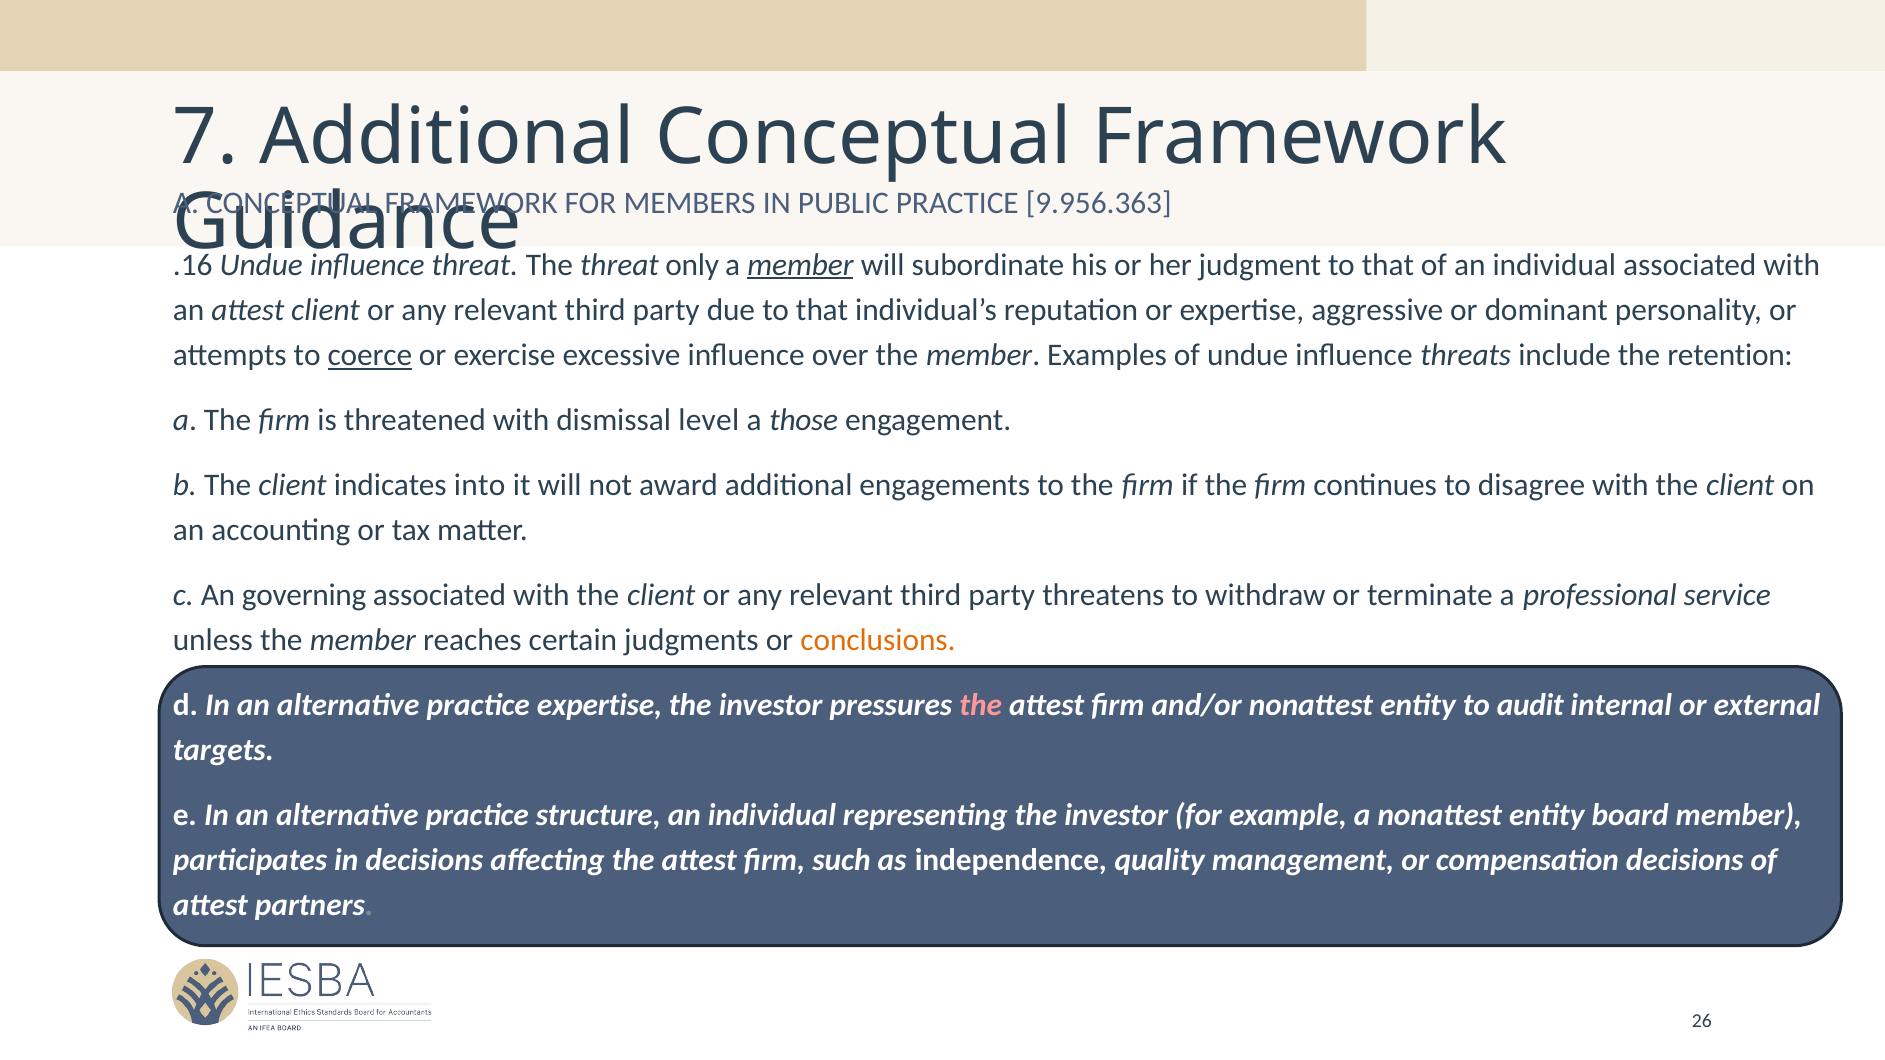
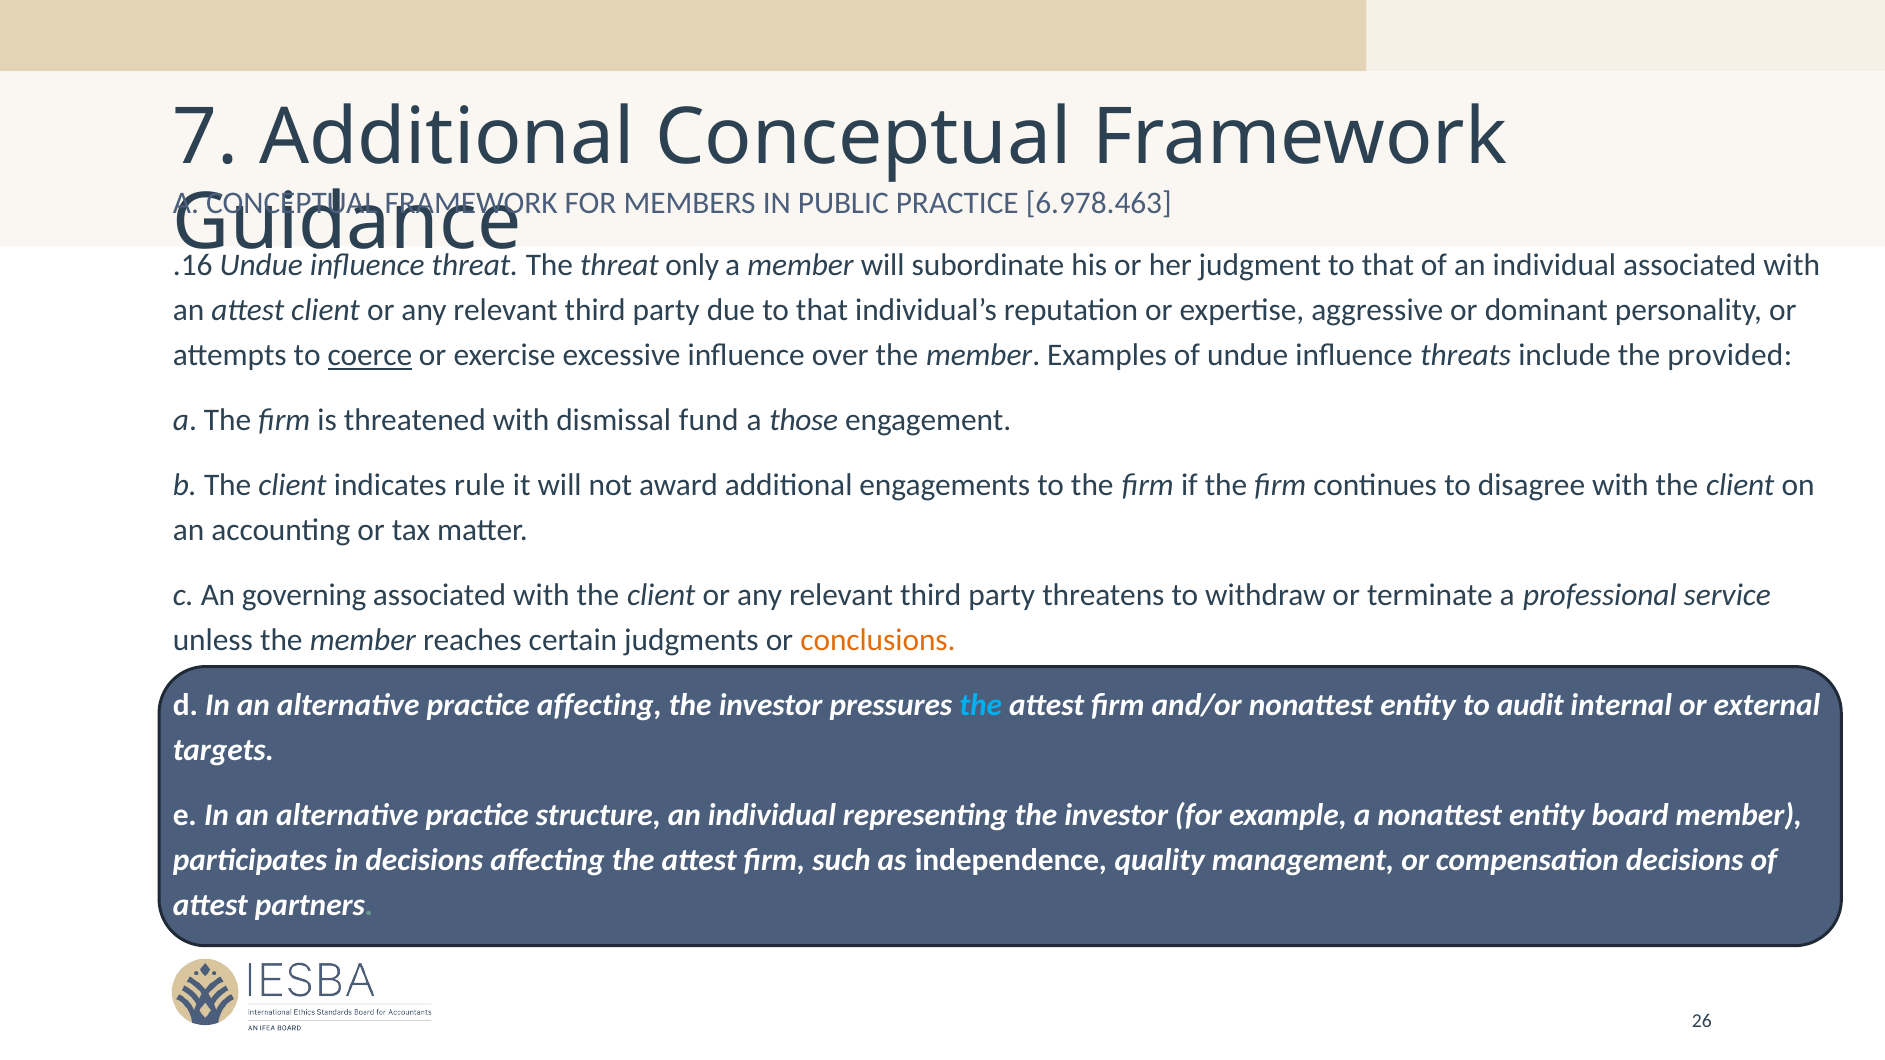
9.956.363: 9.956.363 -> 6.978.463
member at (800, 265) underline: present -> none
retention: retention -> provided
level: level -> fund
into: into -> rule
practice expertise: expertise -> affecting
the at (981, 705) colour: pink -> light blue
